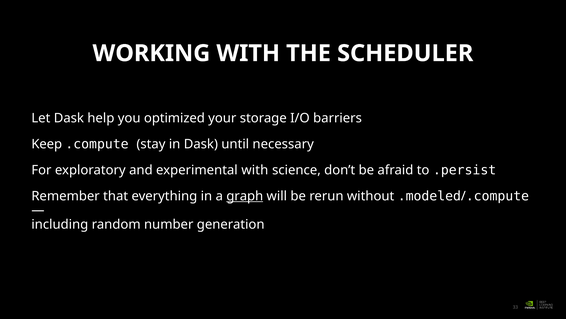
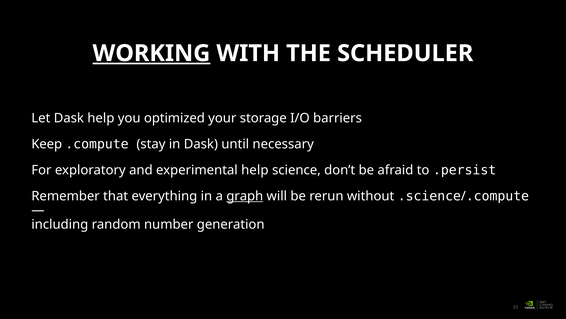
WORKING underline: none -> present
experimental with: with -> help
.modeled: .modeled -> .science
